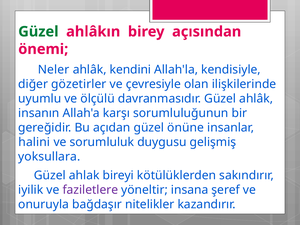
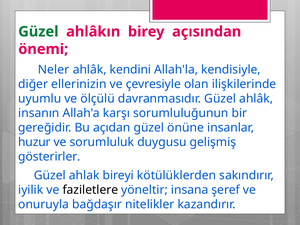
gözetirler: gözetirler -> ellerinizin
halini: halini -> huzur
yoksullara: yoksullara -> gösterirler
faziletlere colour: purple -> black
